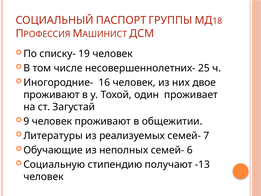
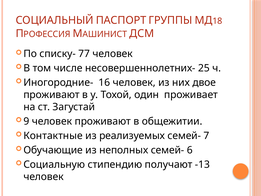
19: 19 -> 77
Литературы: Литературы -> Контактные
